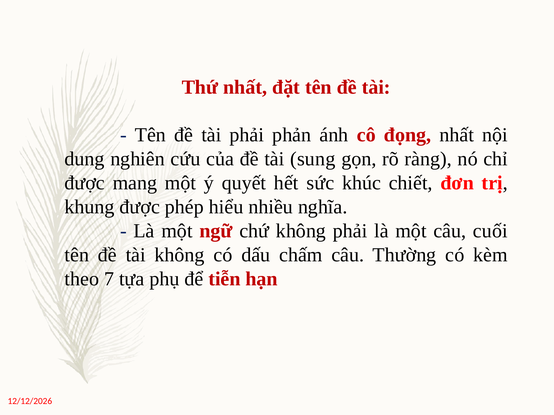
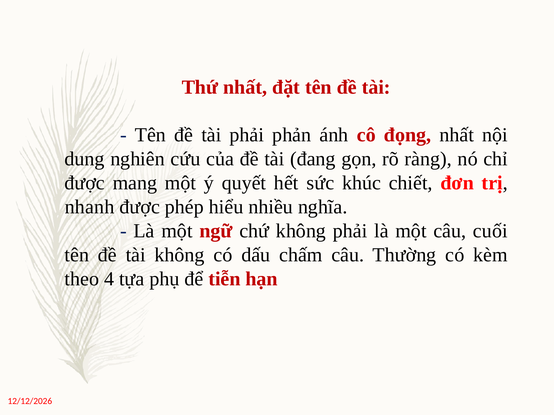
sung: sung -> đang
khung: khung -> nhanh
7: 7 -> 4
